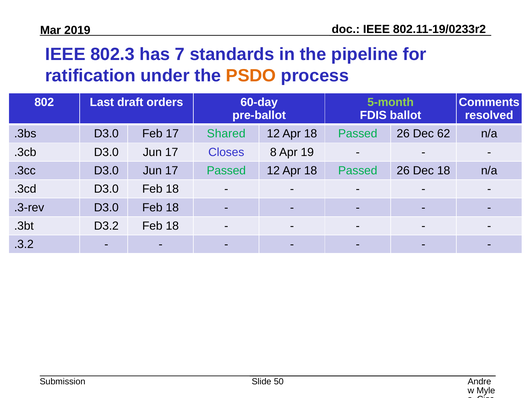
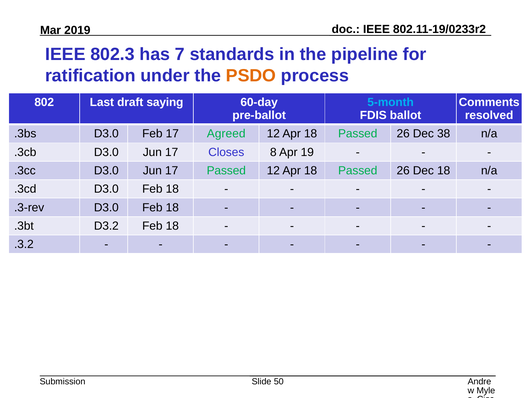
orders: orders -> saying
5-month colour: light green -> light blue
Shared: Shared -> Agreed
62: 62 -> 38
